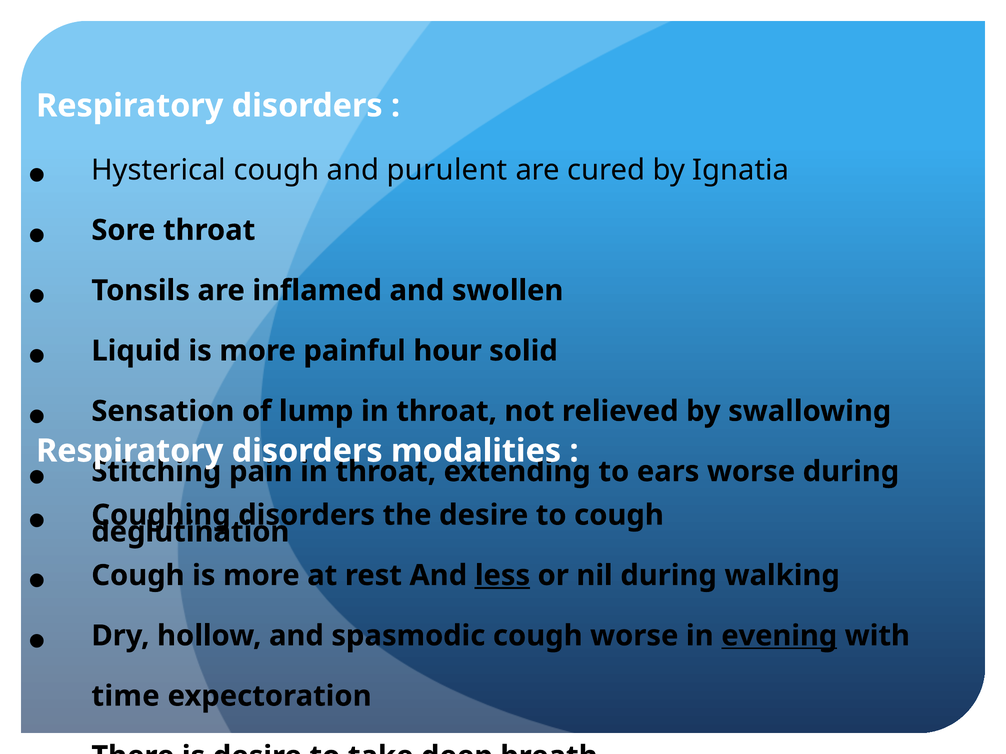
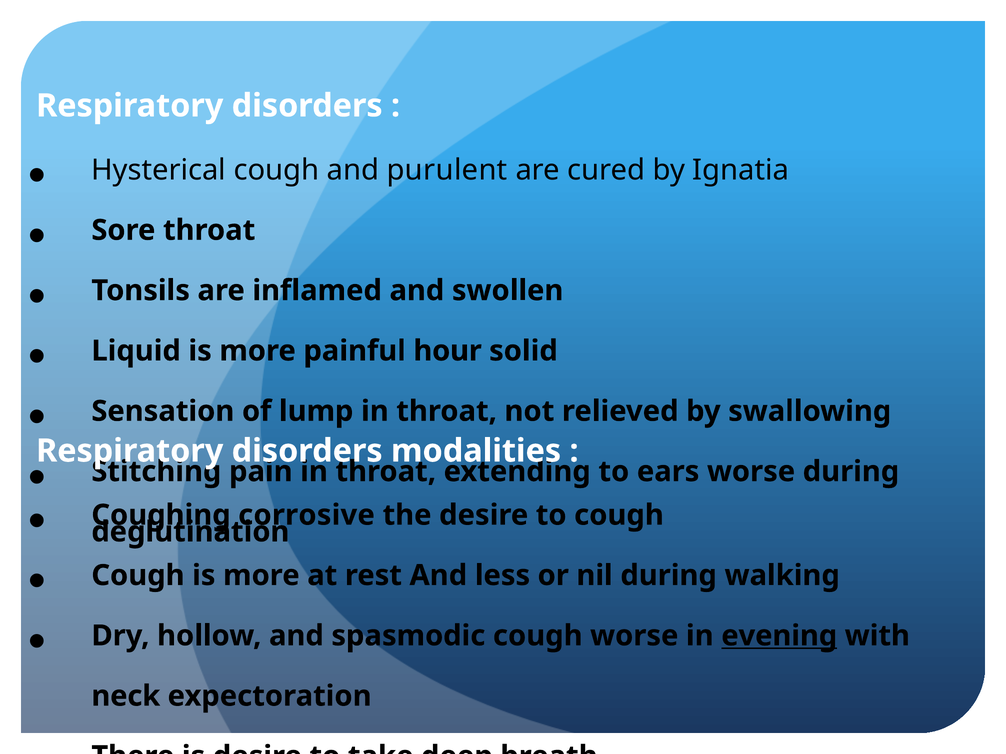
disorders at (307, 515): disorders -> corrosive
less underline: present -> none
time: time -> neck
